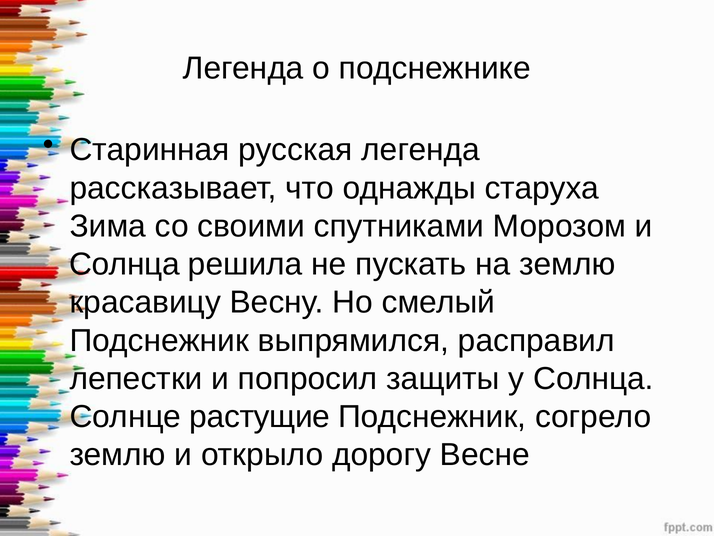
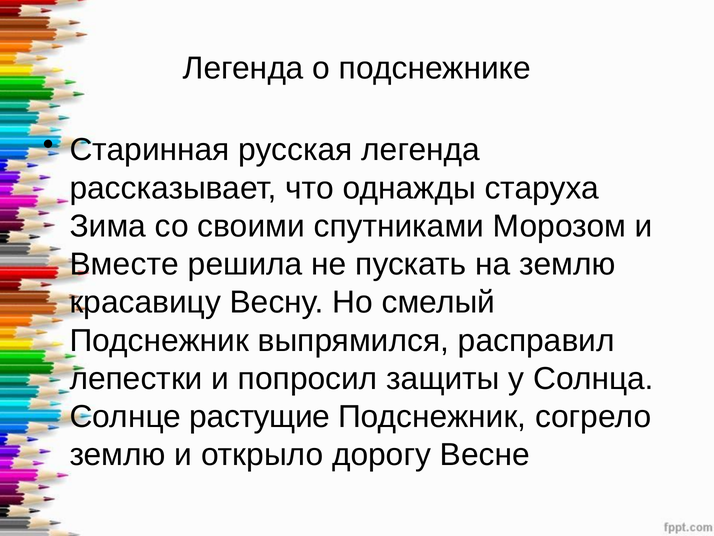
Солнца at (124, 264): Солнца -> Вместе
